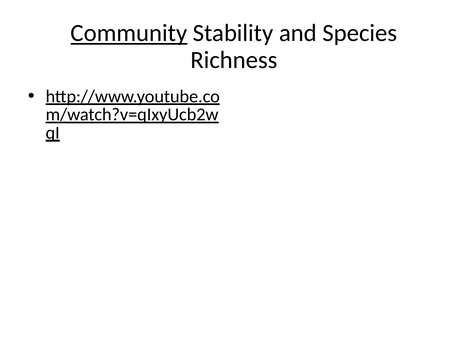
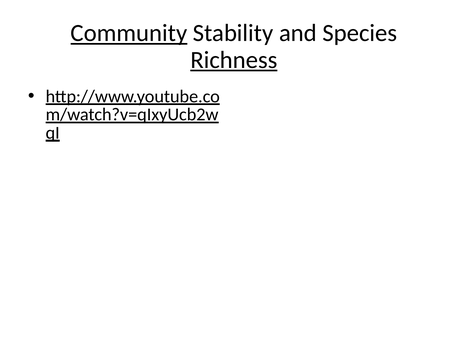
Richness underline: none -> present
